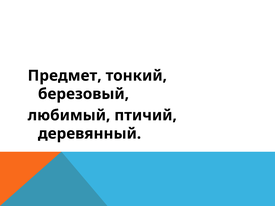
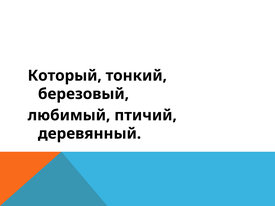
Предмет: Предмет -> Который
